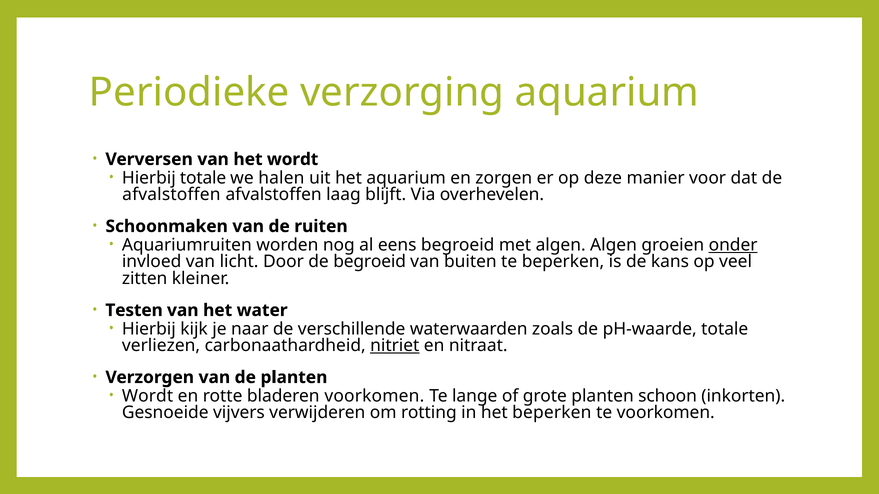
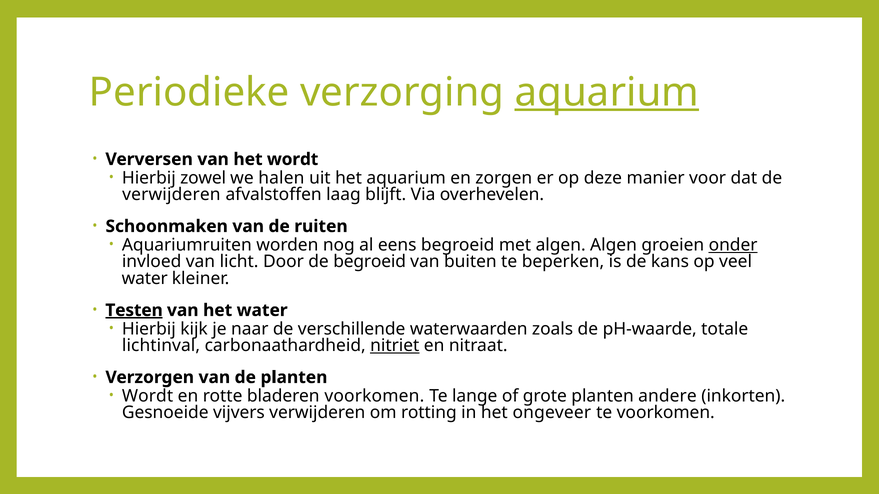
aquarium at (607, 93) underline: none -> present
Hierbij totale: totale -> zowel
afvalstoffen at (171, 195): afvalstoffen -> verwijderen
zitten at (145, 279): zitten -> water
Testen underline: none -> present
verliezen: verliezen -> lichtinval
schoon: schoon -> andere
het beperken: beperken -> ongeveer
